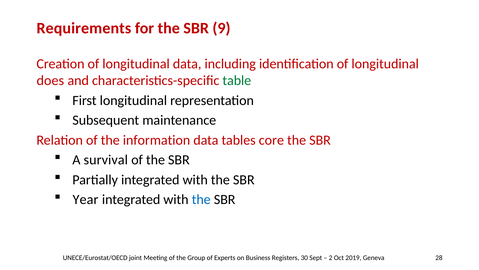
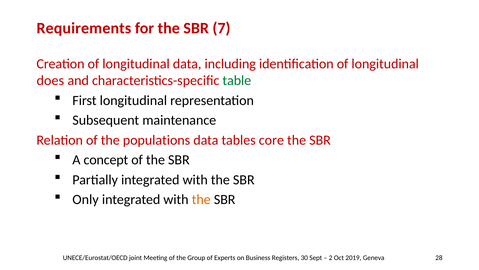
9: 9 -> 7
information: information -> populations
survival: survival -> concept
Year: Year -> Only
the at (201, 199) colour: blue -> orange
